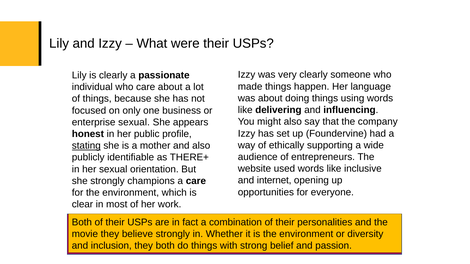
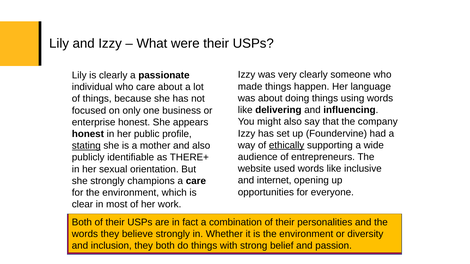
enterprise sexual: sexual -> honest
ethically underline: none -> present
movie at (85, 234): movie -> words
